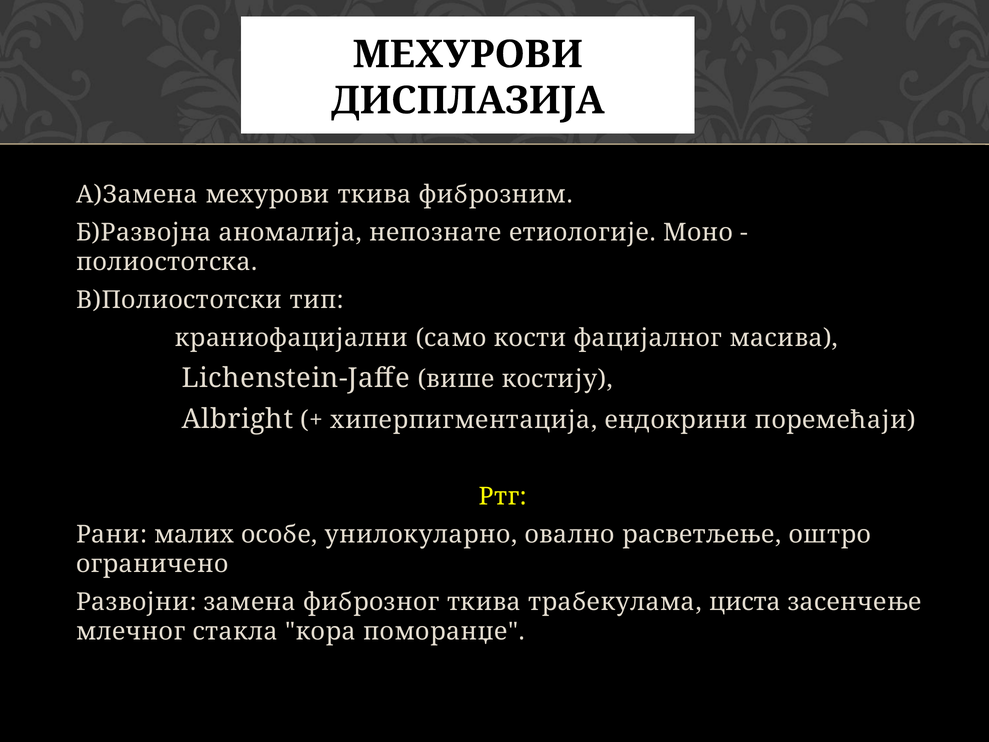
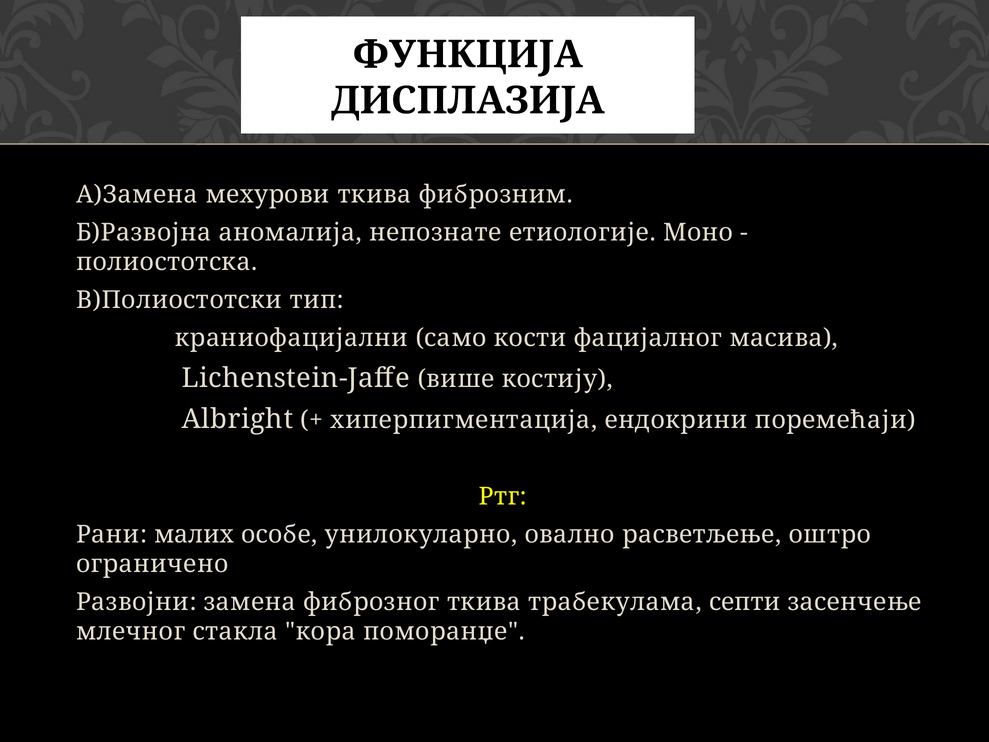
МЕХУРОВИ at (468, 55): МЕХУРОВИ -> ФУНКЦИЈА
циста: циста -> септи
